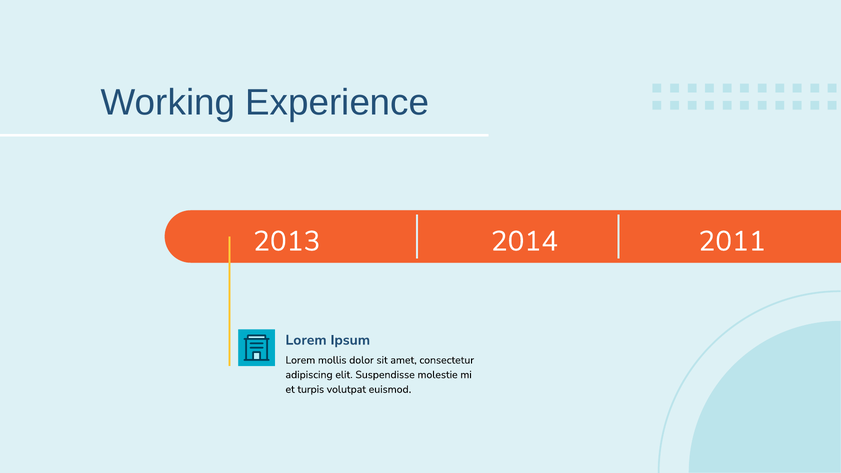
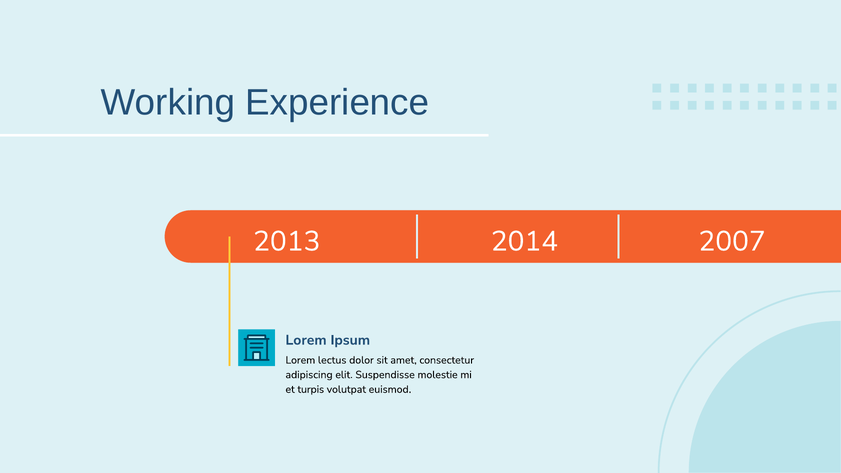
2011: 2011 -> 2007
mollis: mollis -> lectus
